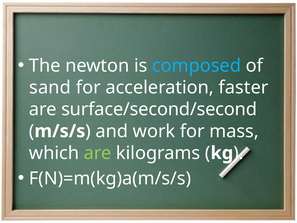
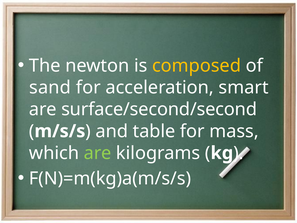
composed colour: light blue -> yellow
faster: faster -> smart
work: work -> table
